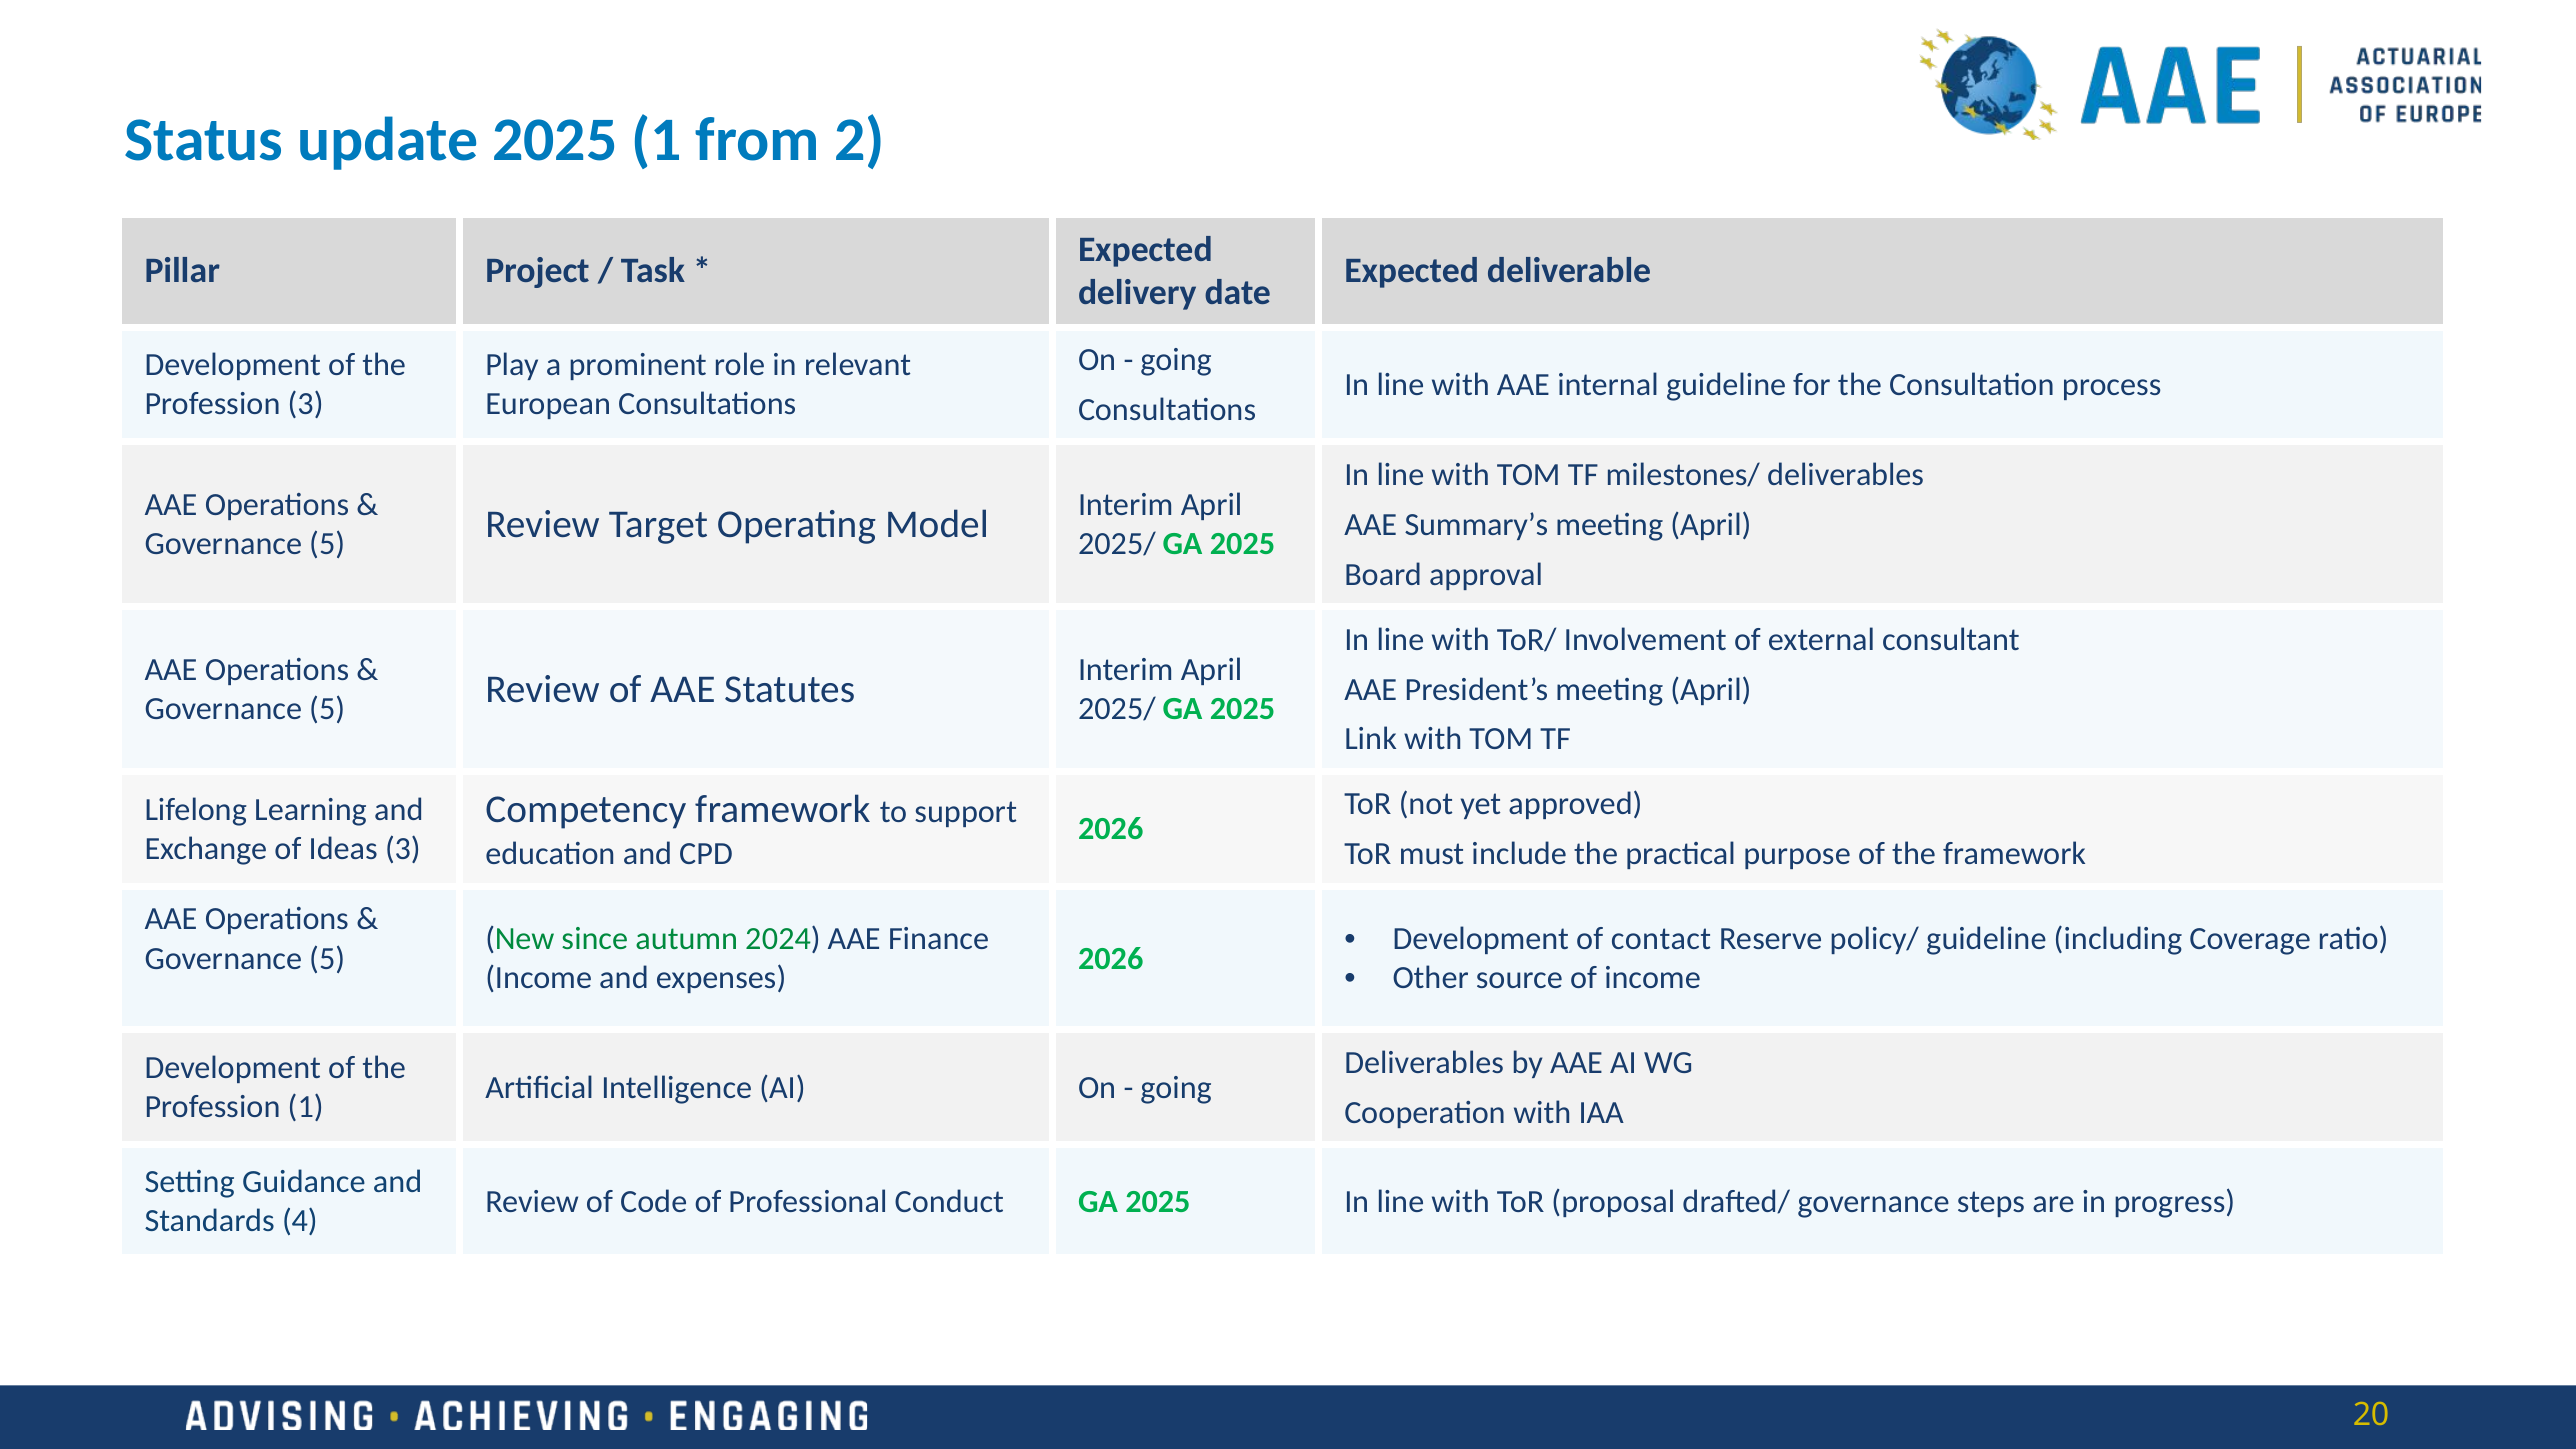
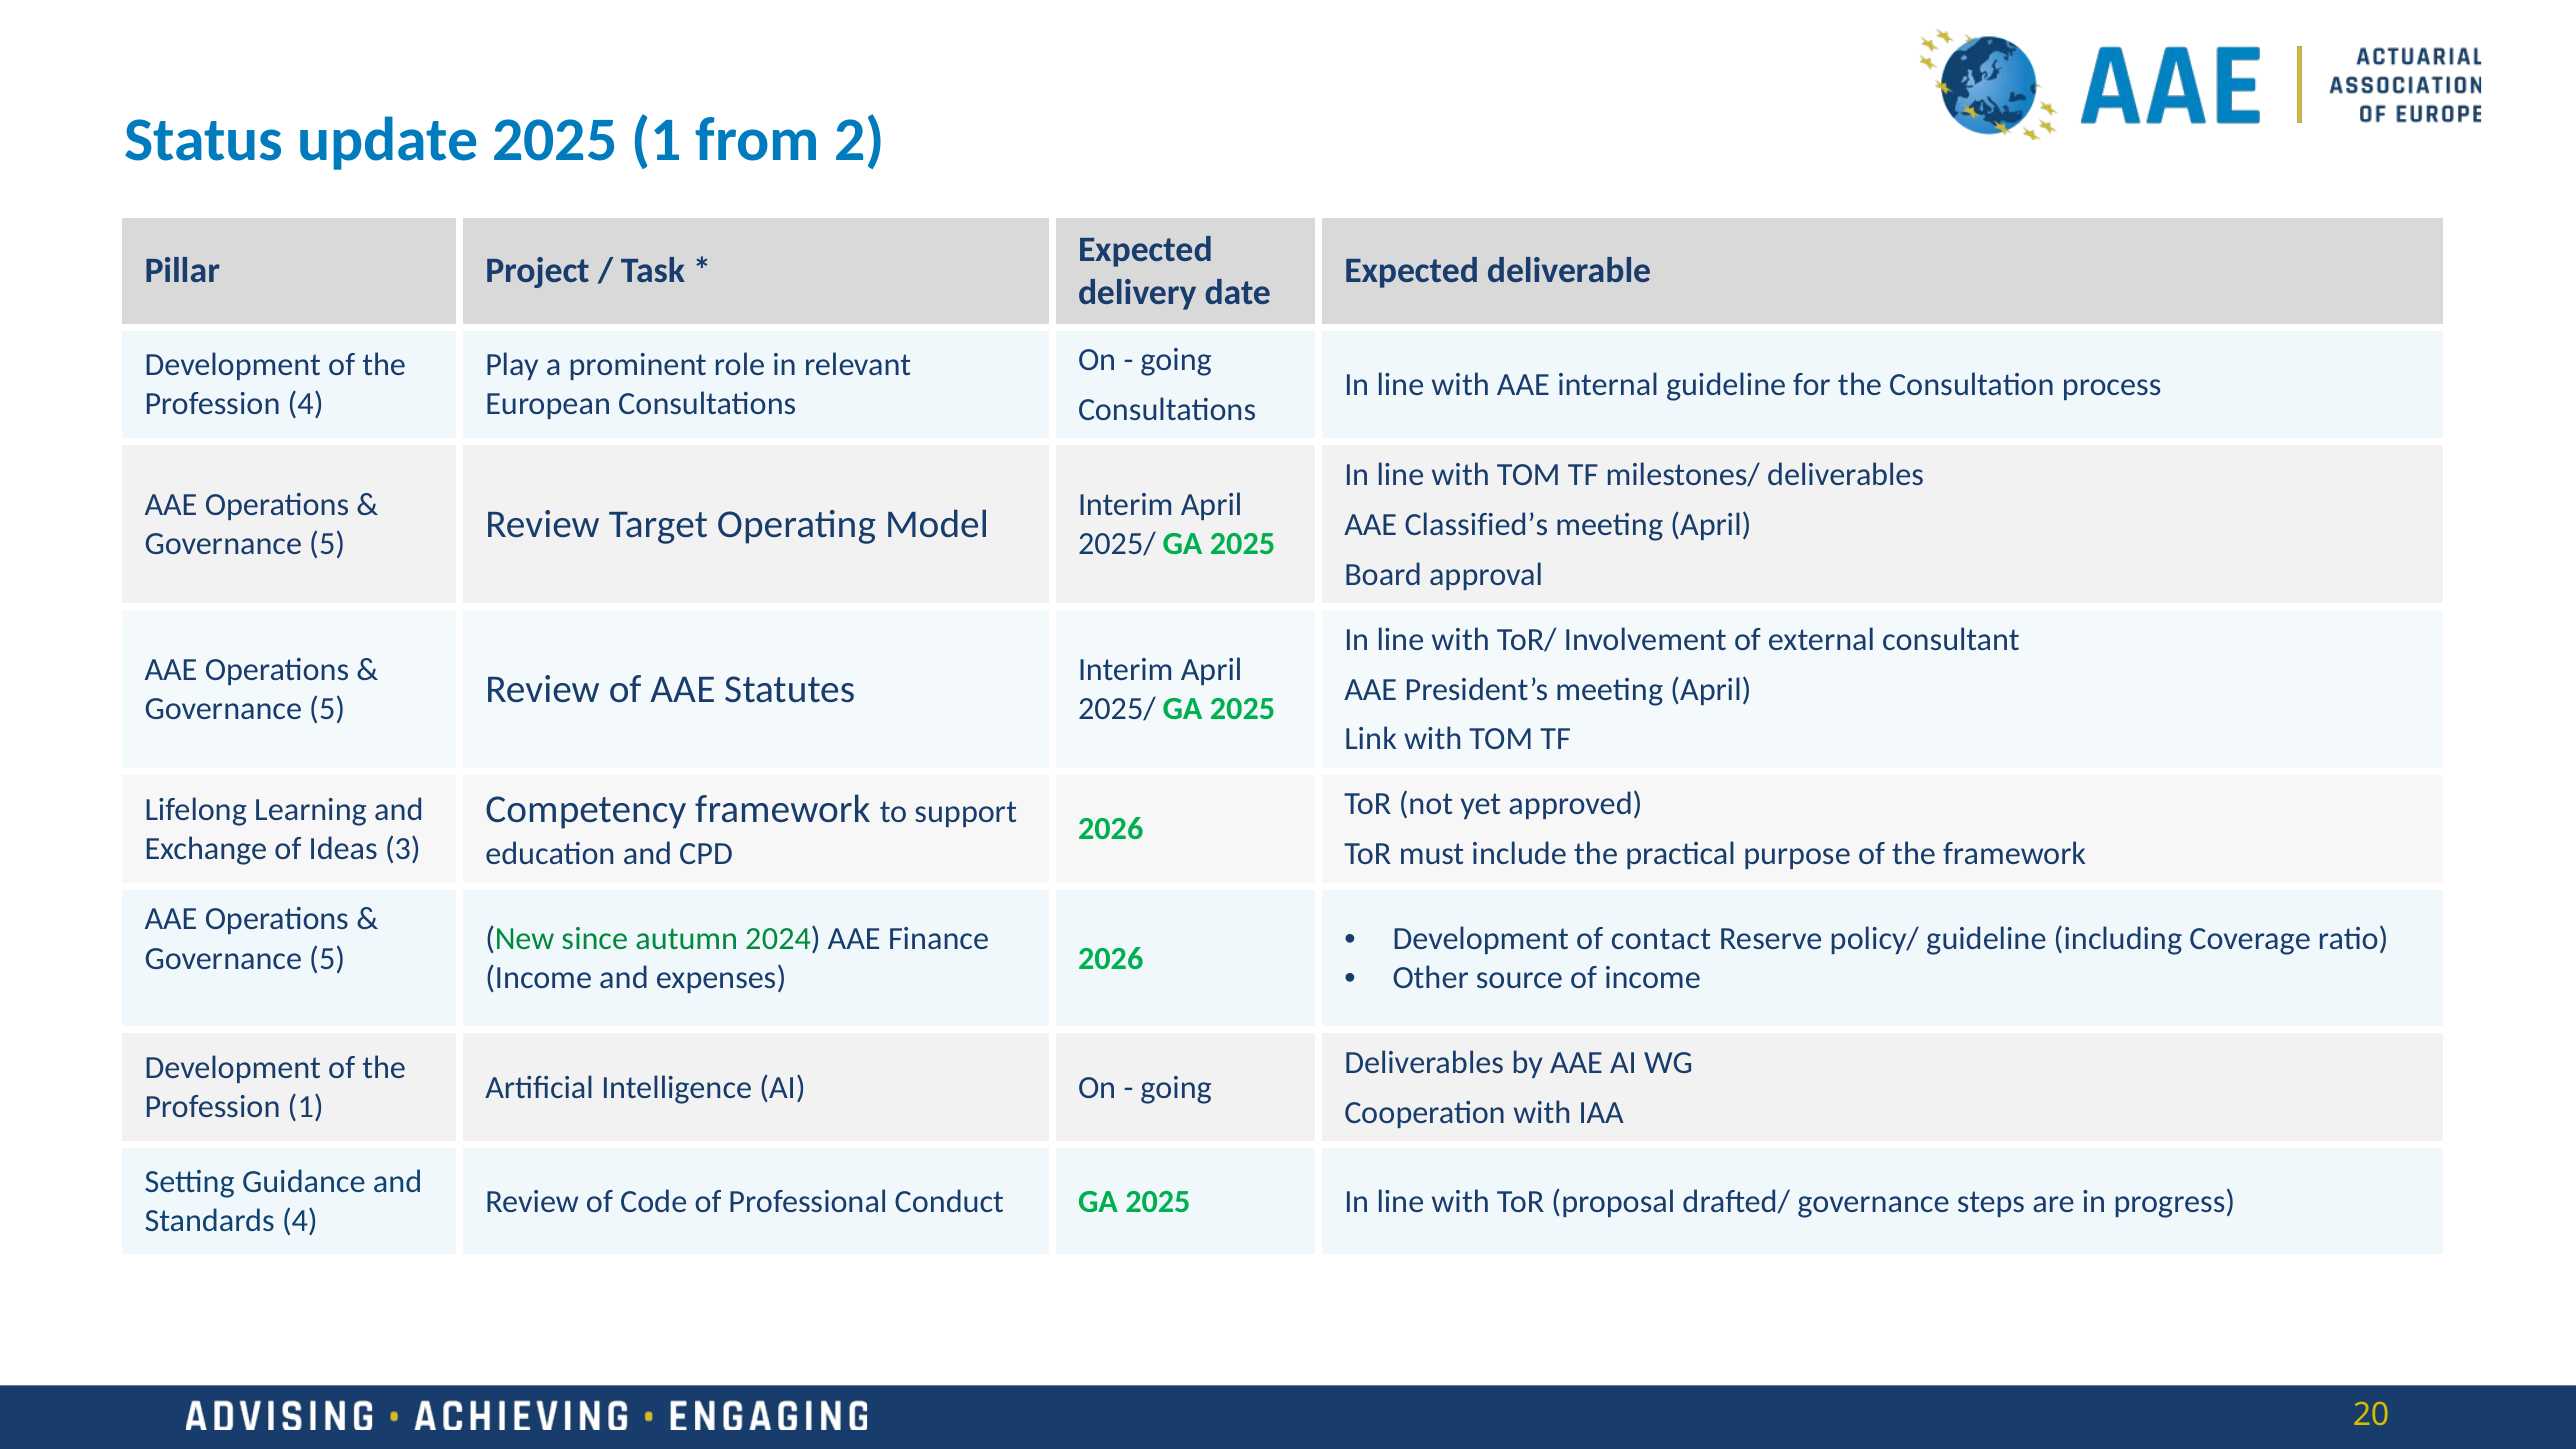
Profession 3: 3 -> 4
Summary’s: Summary’s -> Classified’s
